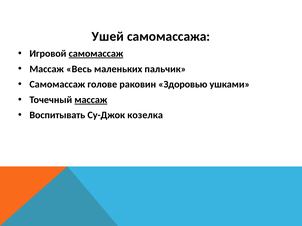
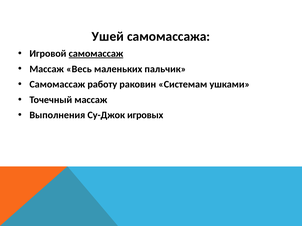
голове: голове -> работу
Здоровью: Здоровью -> Системам
массаж at (91, 100) underline: present -> none
Воспитывать: Воспитывать -> Выполнения
козелка: козелка -> игровых
